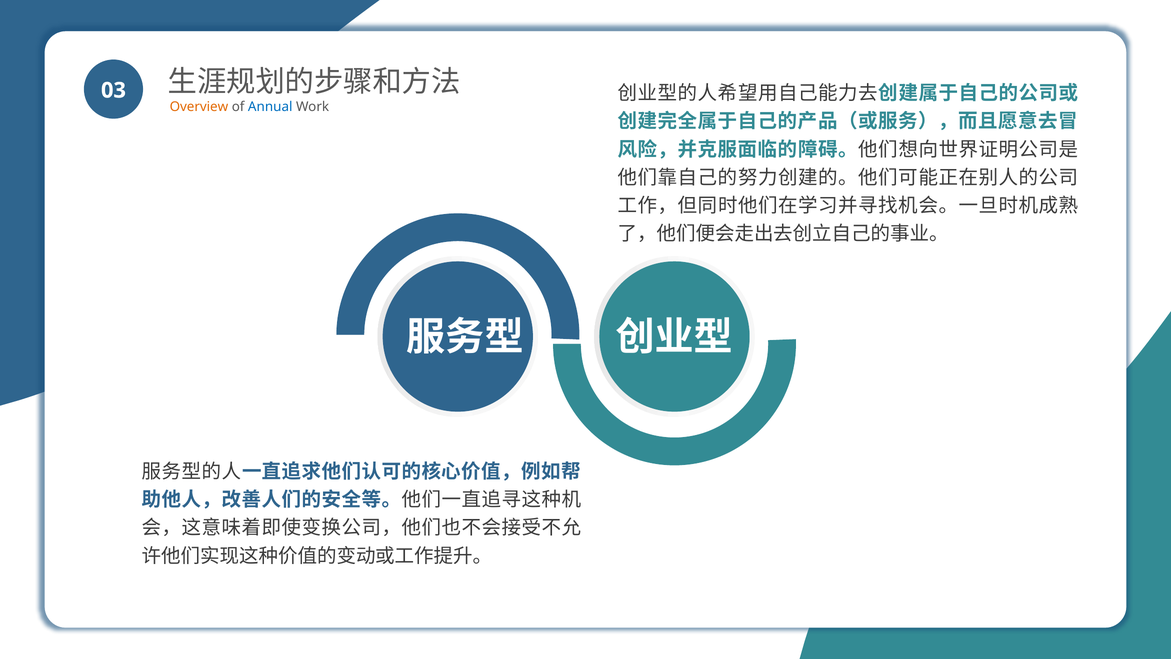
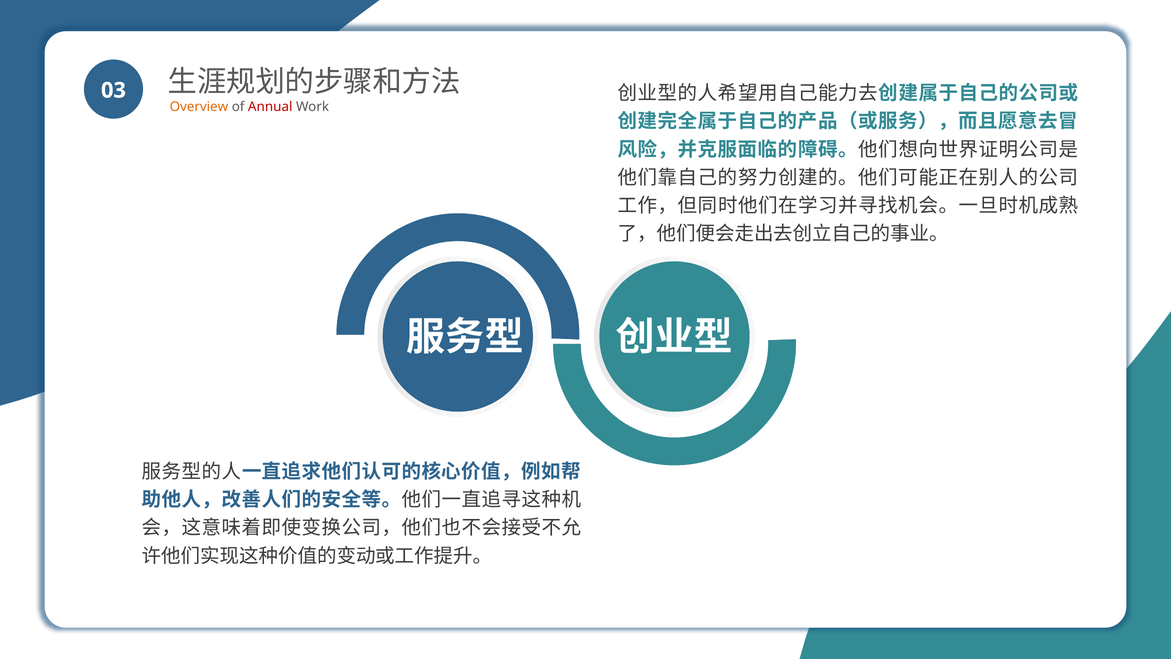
Annual colour: blue -> red
